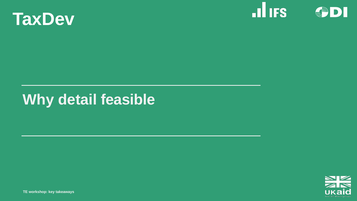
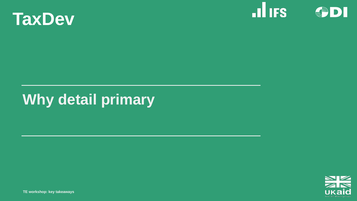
feasible: feasible -> primary
